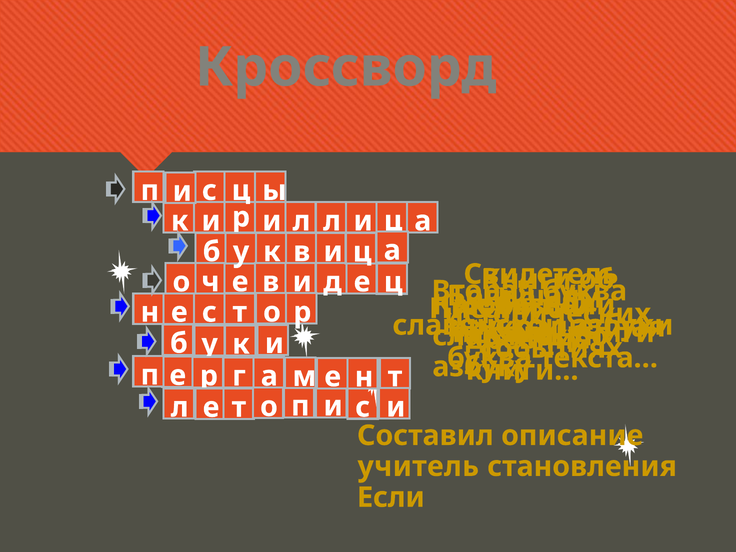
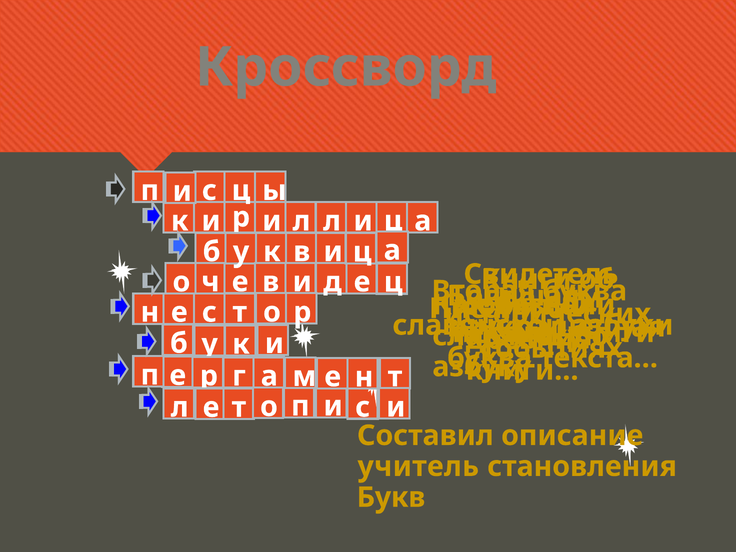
Если: Если -> Букв
